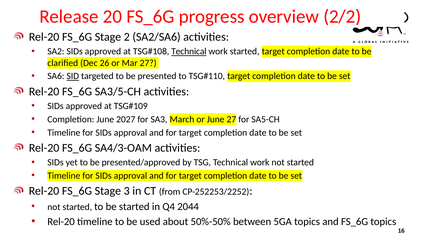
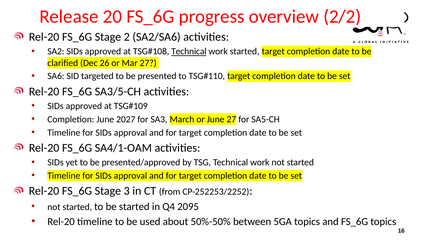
SID underline: present -> none
SA4/3-OAM: SA4/3-OAM -> SA4/1-OAM
2044: 2044 -> 2095
